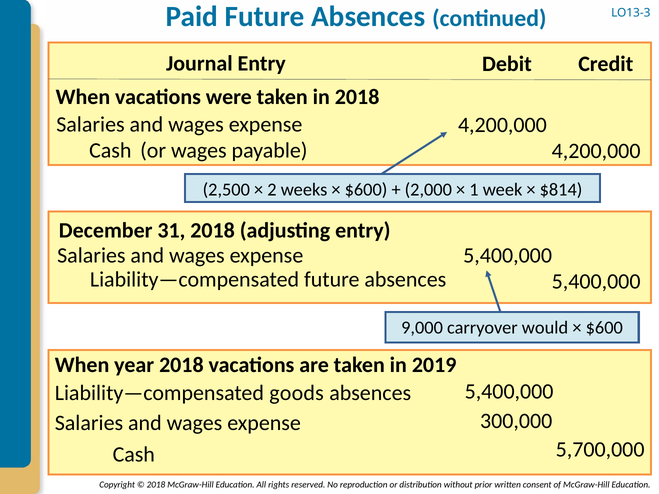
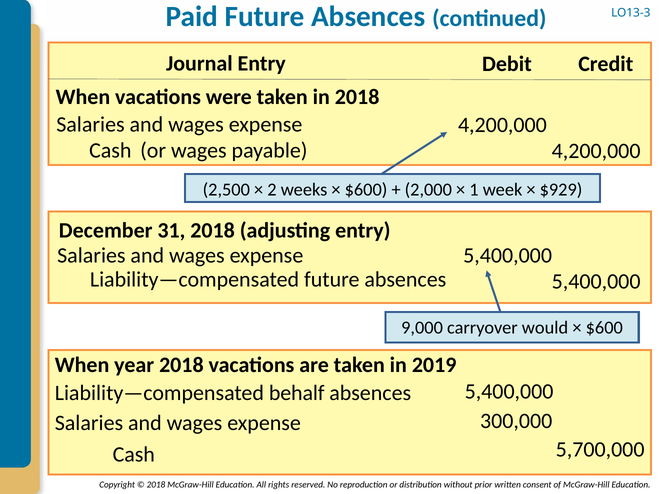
$814: $814 -> $929
goods: goods -> behalf
